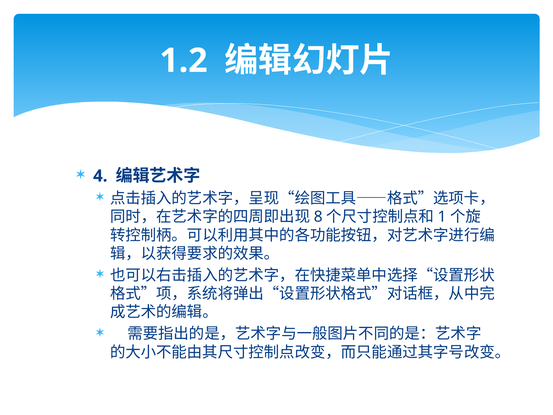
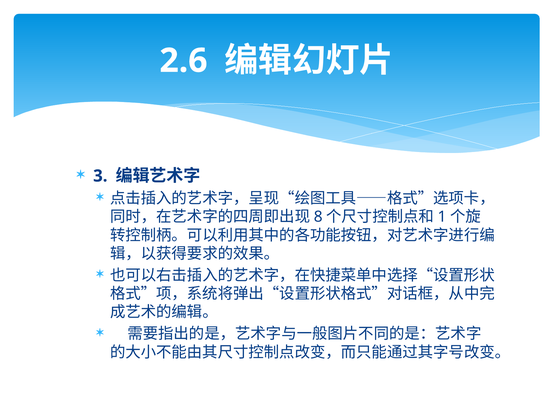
1.2: 1.2 -> 2.6
4: 4 -> 3
